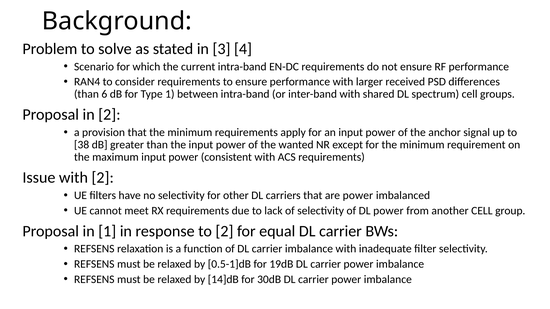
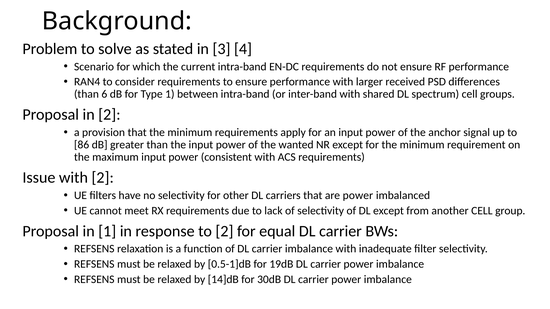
38: 38 -> 86
DL power: power -> except
